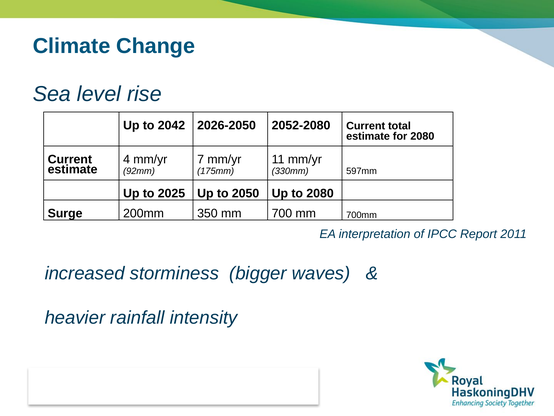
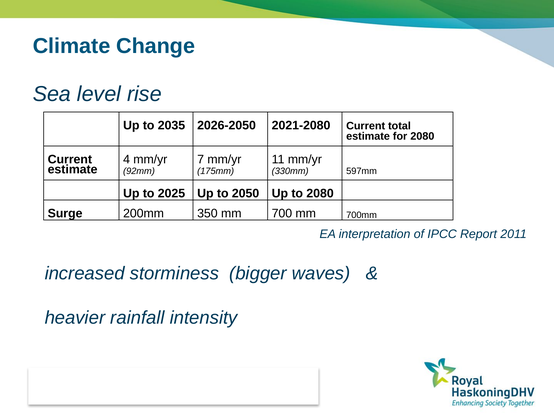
2042: 2042 -> 2035
2052-2080: 2052-2080 -> 2021-2080
